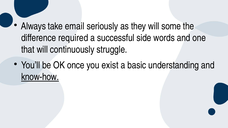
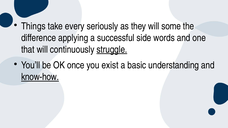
Always: Always -> Things
email: email -> every
required: required -> applying
struggle underline: none -> present
